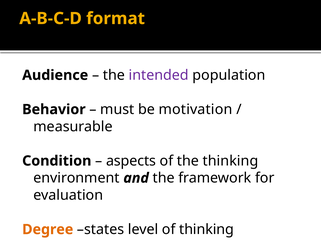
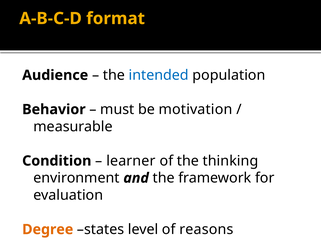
intended colour: purple -> blue
aspects: aspects -> learner
of thinking: thinking -> reasons
